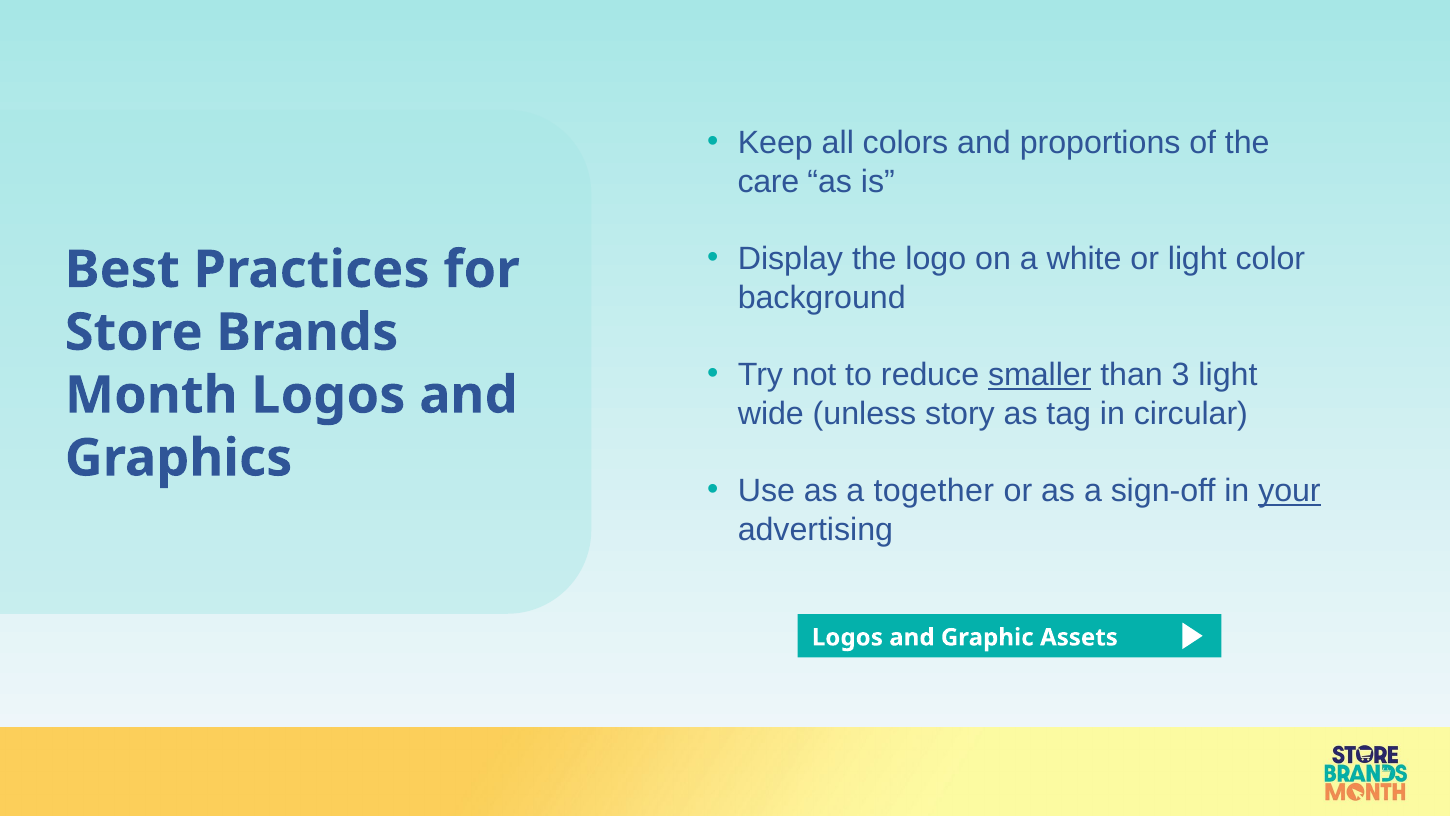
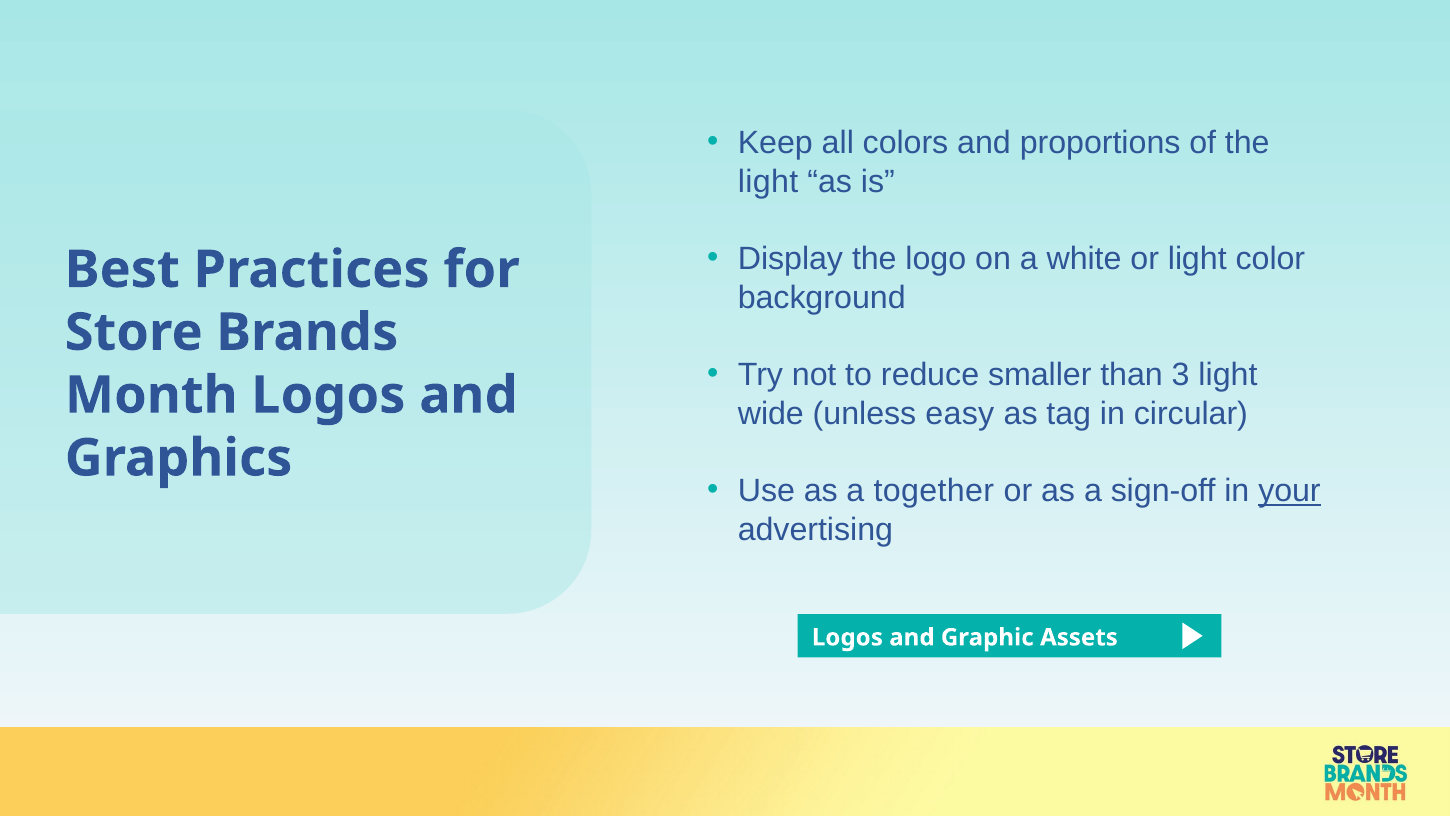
care at (768, 182): care -> light
smaller underline: present -> none
story: story -> easy
